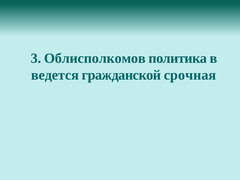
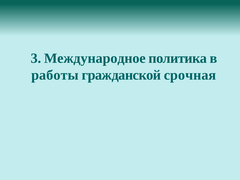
Облисполкомов: Облисполкомов -> Международное
ведется: ведется -> работы
